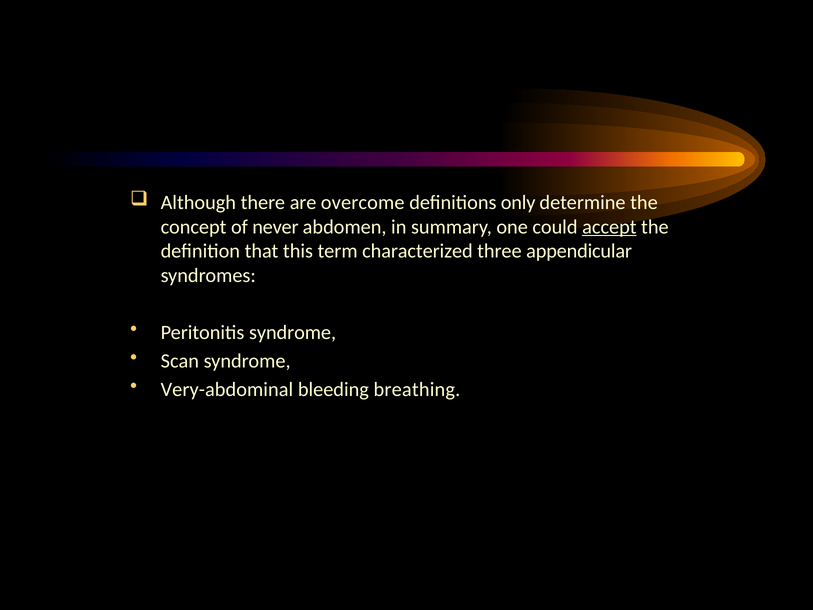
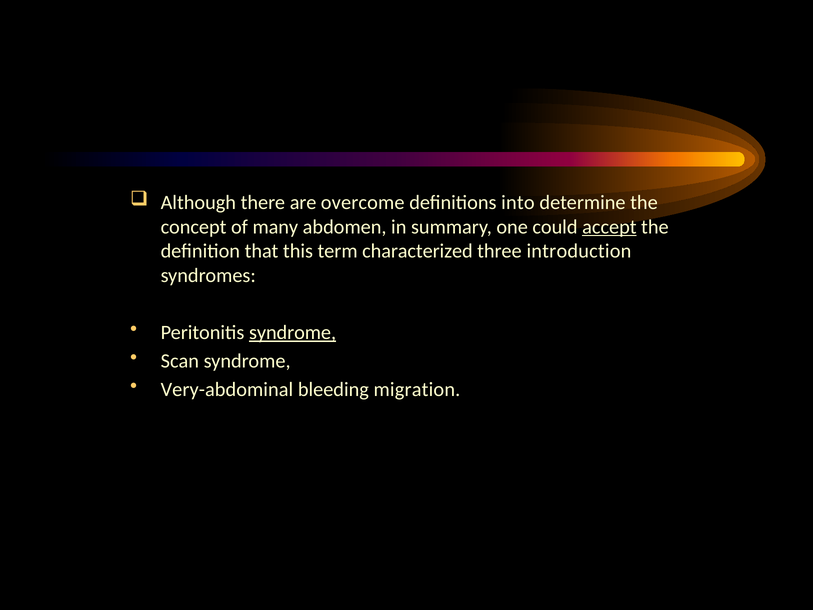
only: only -> into
never: never -> many
appendicular: appendicular -> introduction
syndrome at (293, 332) underline: none -> present
breathing: breathing -> migration
